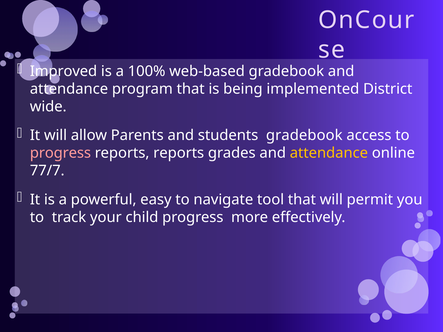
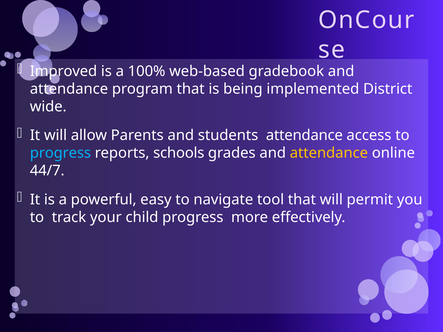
students gradebook: gradebook -> attendance
progress at (60, 153) colour: pink -> light blue
reports reports: reports -> schools
77/7: 77/7 -> 44/7
